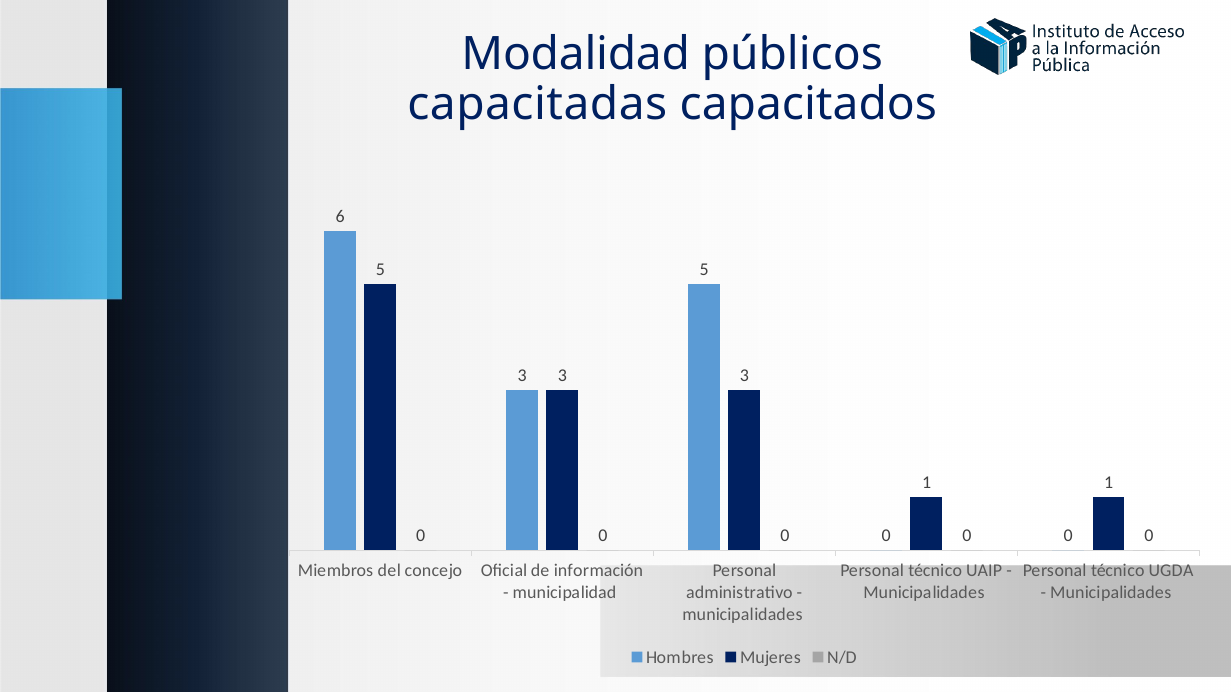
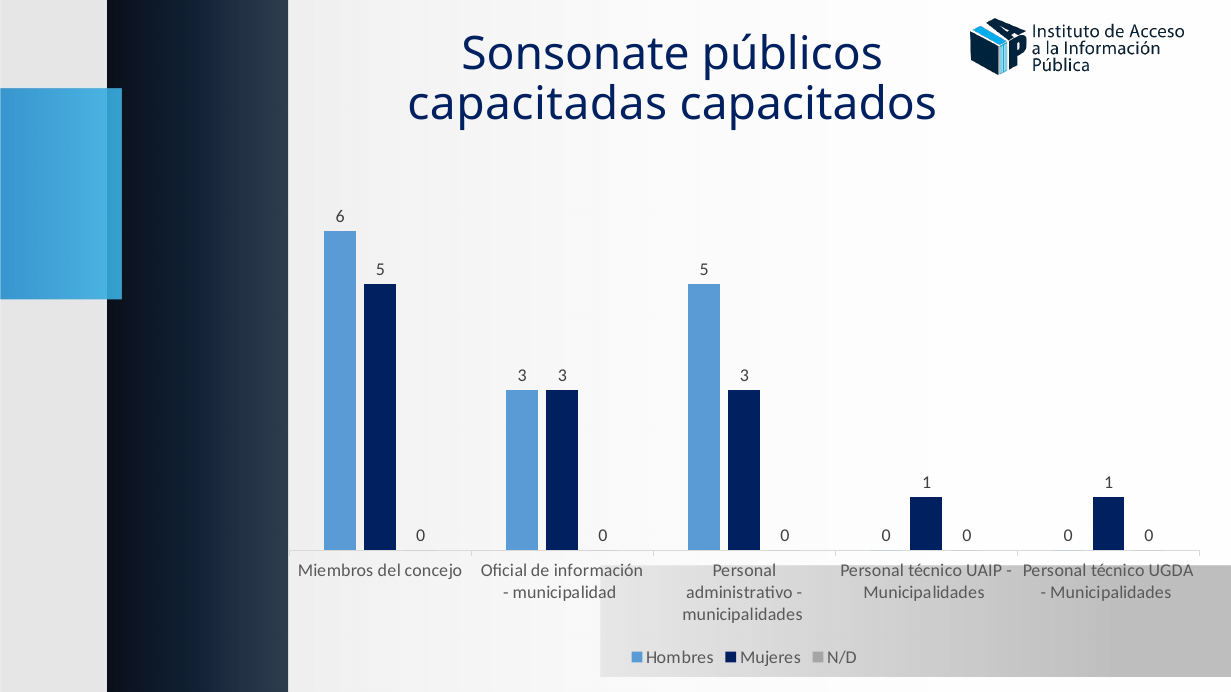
Modalidad: Modalidad -> Sonsonate
